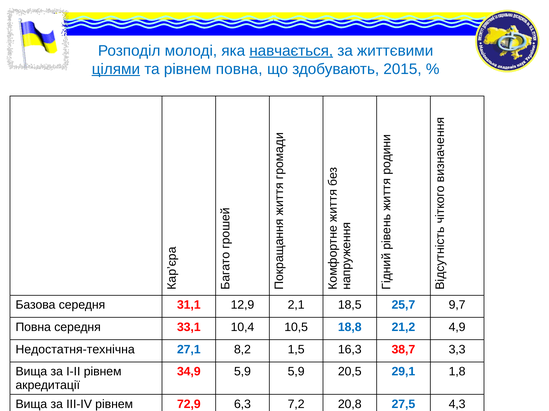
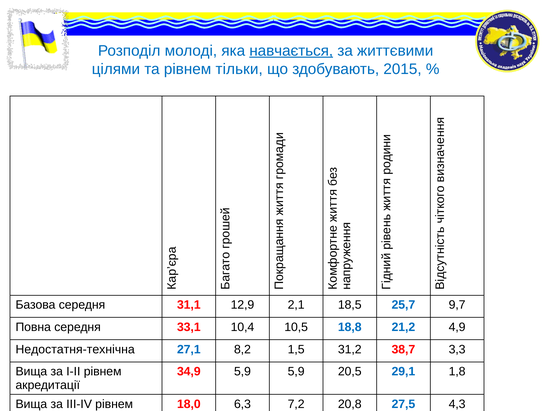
цілями underline: present -> none
рівнем повна: повна -> тільки
16,3: 16,3 -> 31,2
72,9: 72,9 -> 18,0
